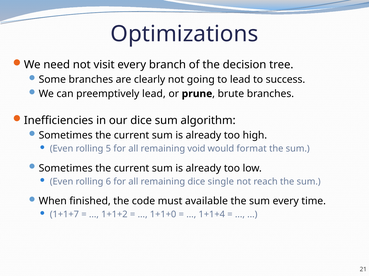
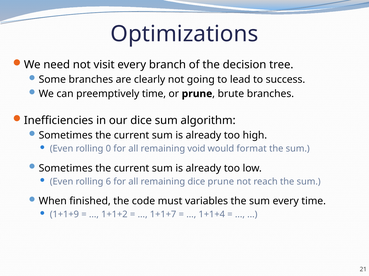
preemptively lead: lead -> time
5: 5 -> 0
dice single: single -> prune
available: available -> variables
1+1+7: 1+1+7 -> 1+1+9
1+1+0: 1+1+0 -> 1+1+7
